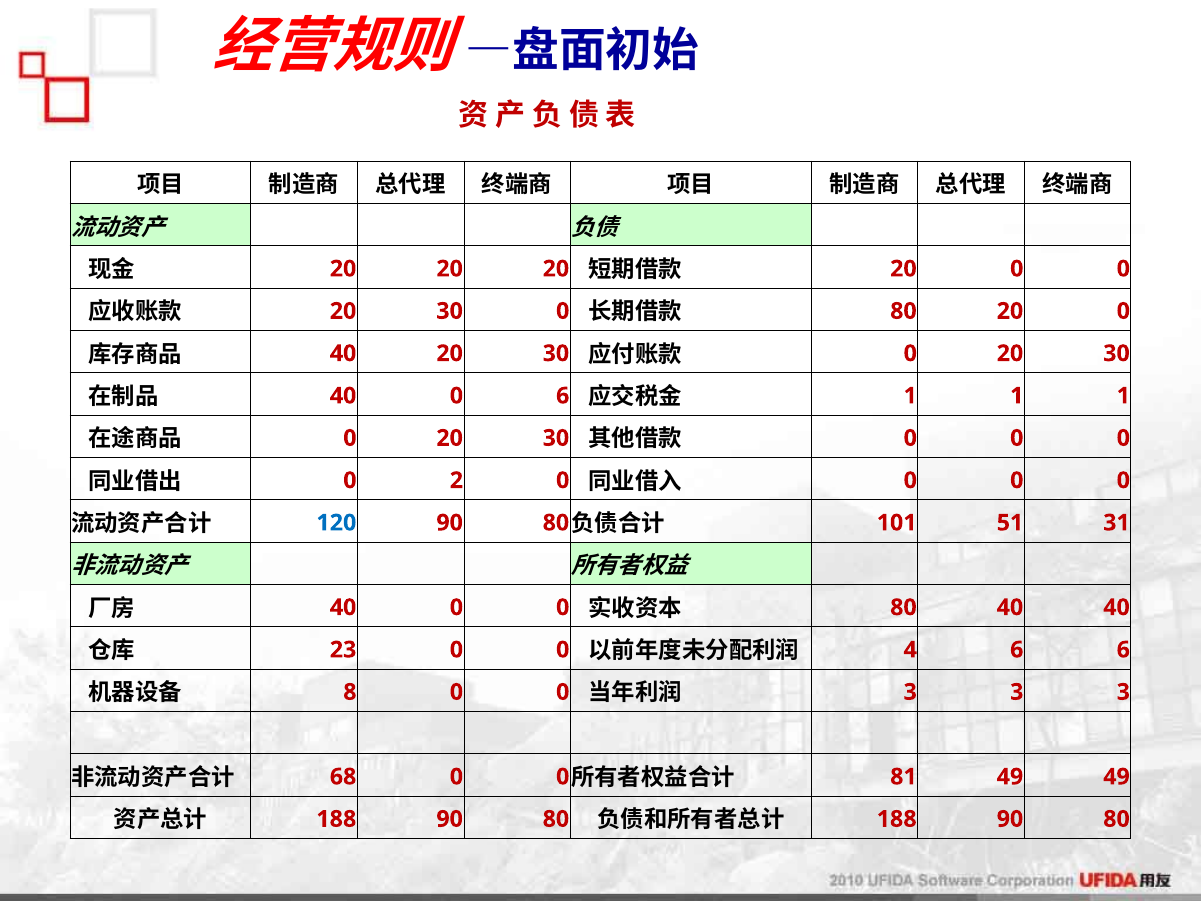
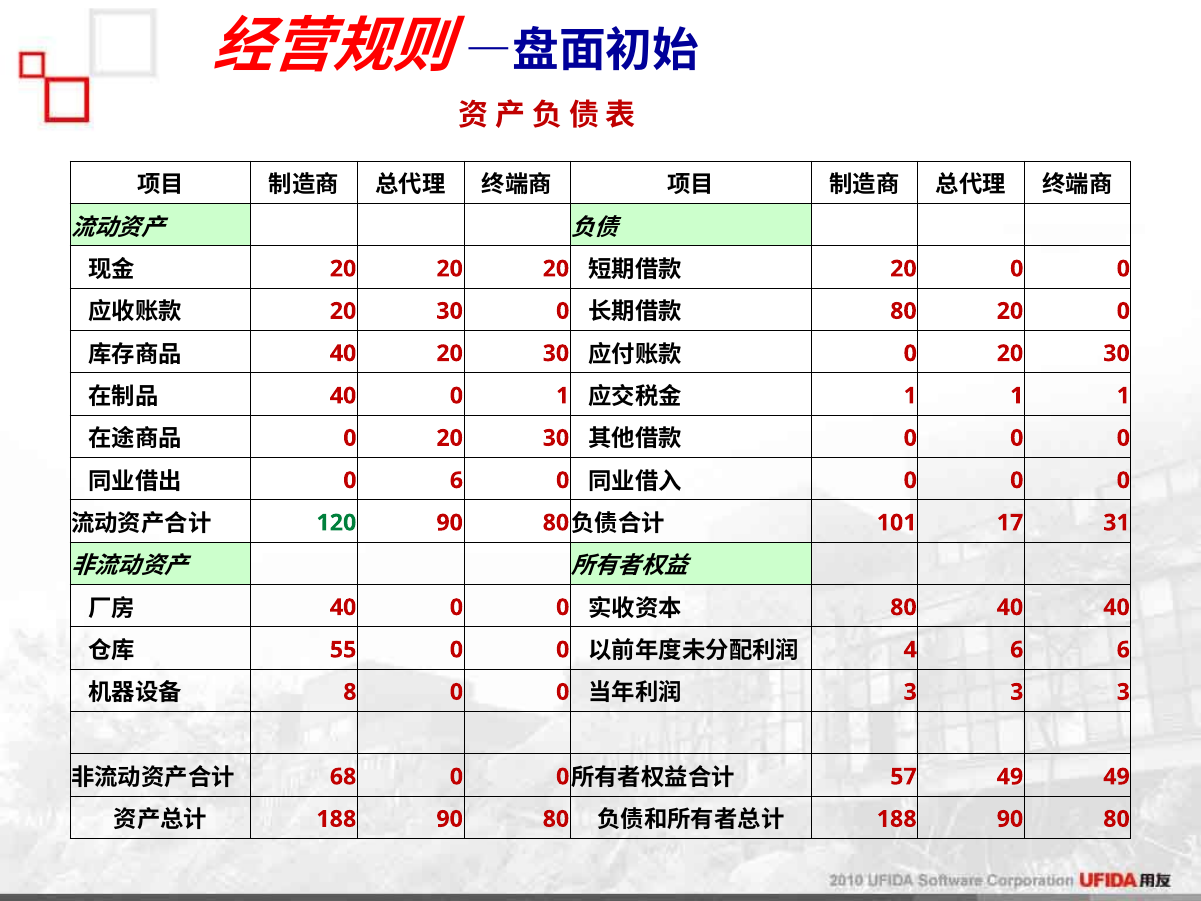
0 6: 6 -> 1
0 2: 2 -> 6
120 colour: blue -> green
51: 51 -> 17
23: 23 -> 55
81: 81 -> 57
